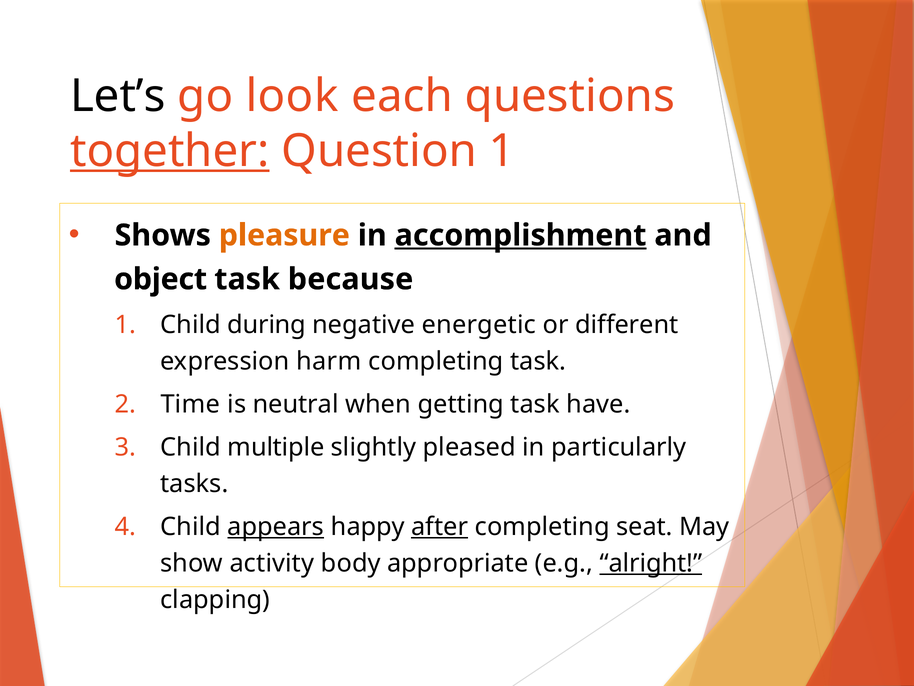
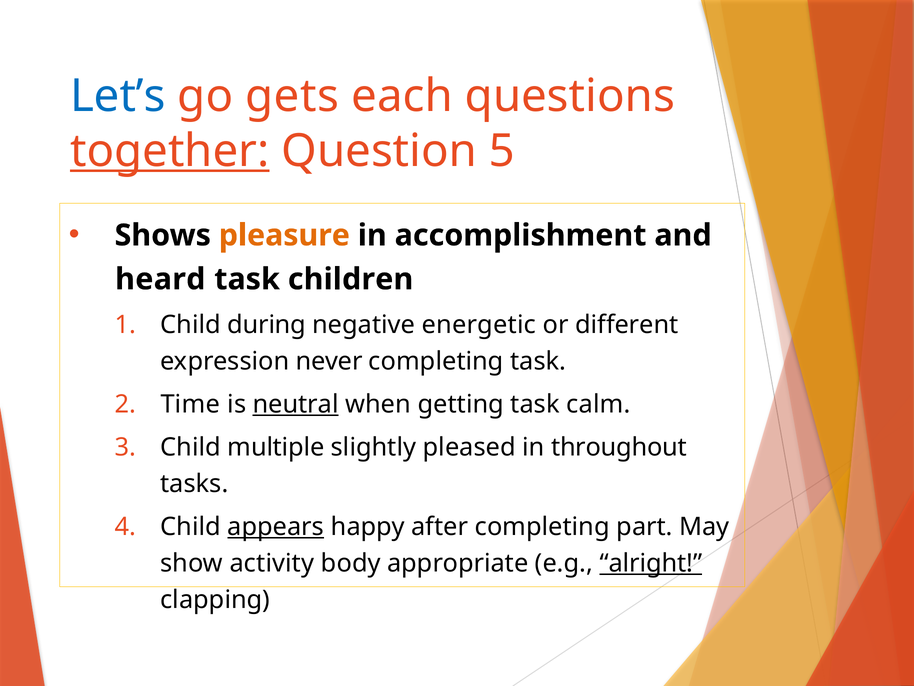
Let’s colour: black -> blue
look: look -> gets
Question 1: 1 -> 5
accomplishment underline: present -> none
object: object -> heard
because: because -> children
harm: harm -> never
neutral underline: none -> present
have: have -> calm
particularly: particularly -> throughout
after underline: present -> none
seat: seat -> part
